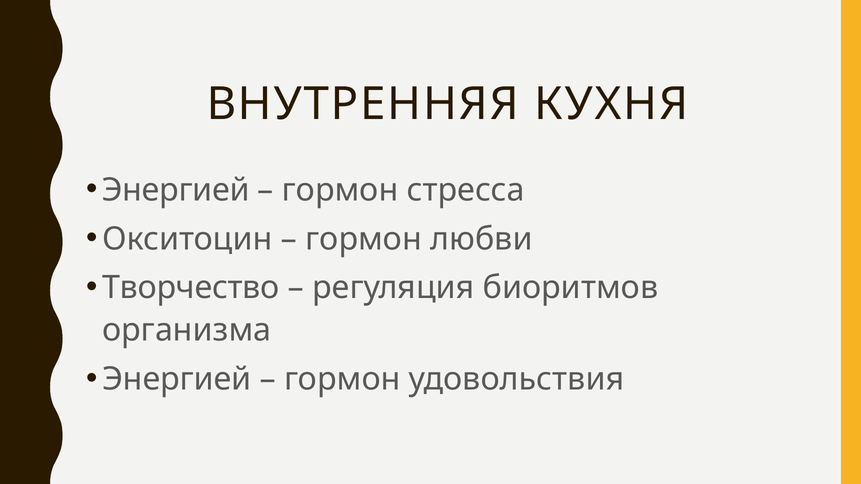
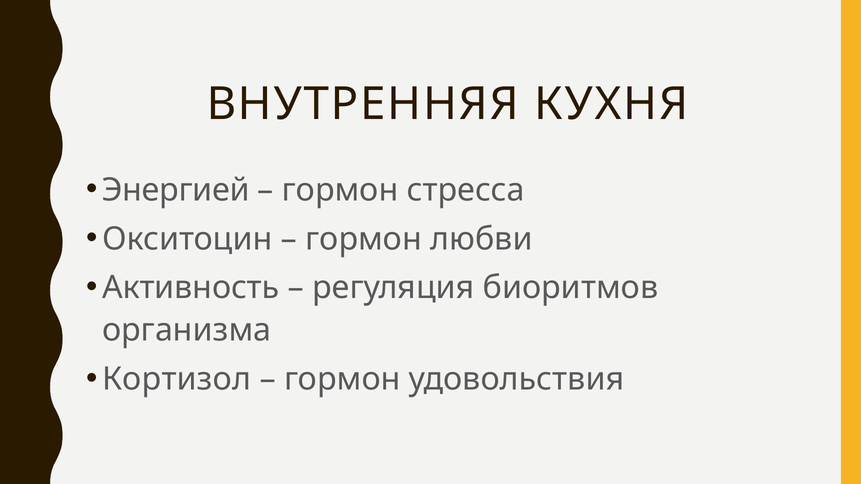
Творчество: Творчество -> Активность
Энергией at (177, 379): Энергией -> Кортизол
